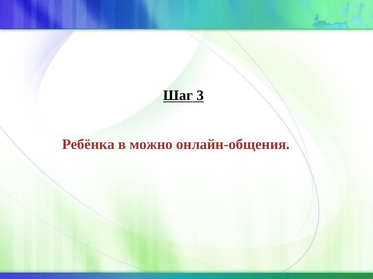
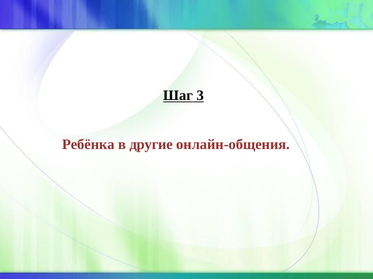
можно: можно -> другие
